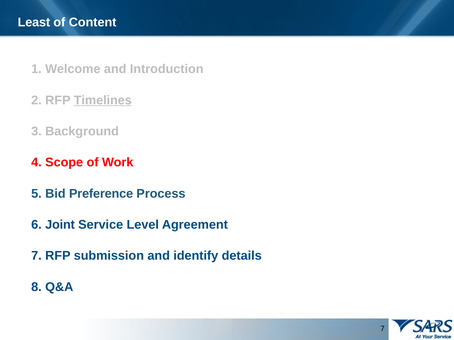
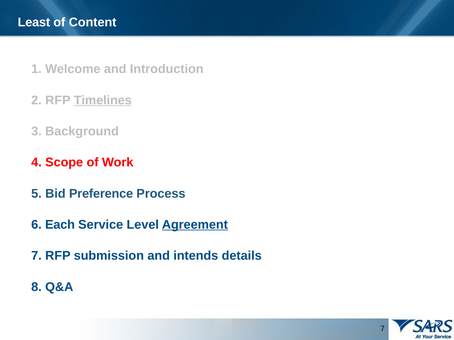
Joint: Joint -> Each
Agreement underline: none -> present
identify: identify -> intends
